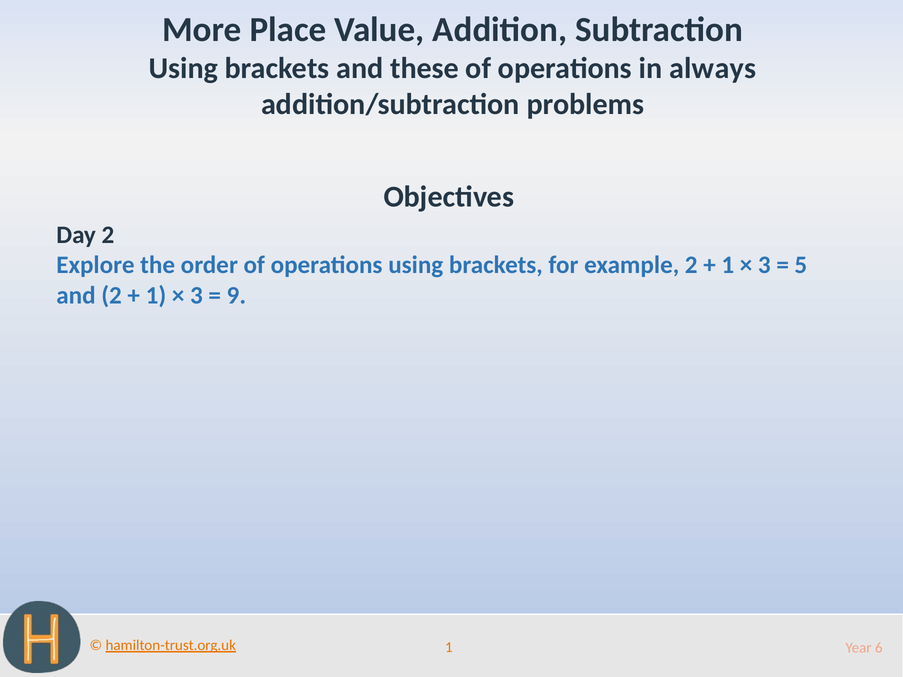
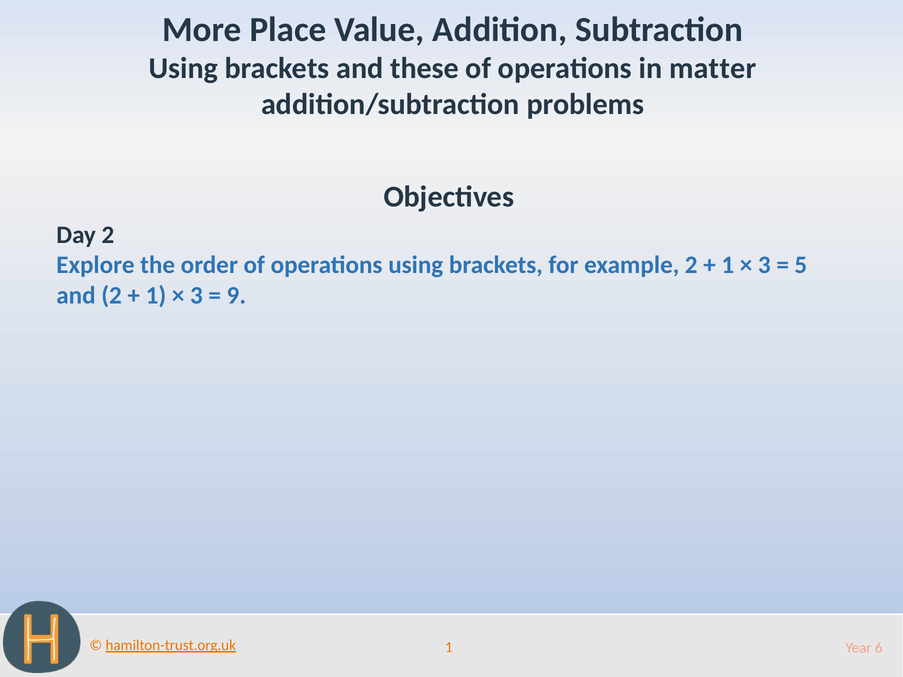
always: always -> matter
